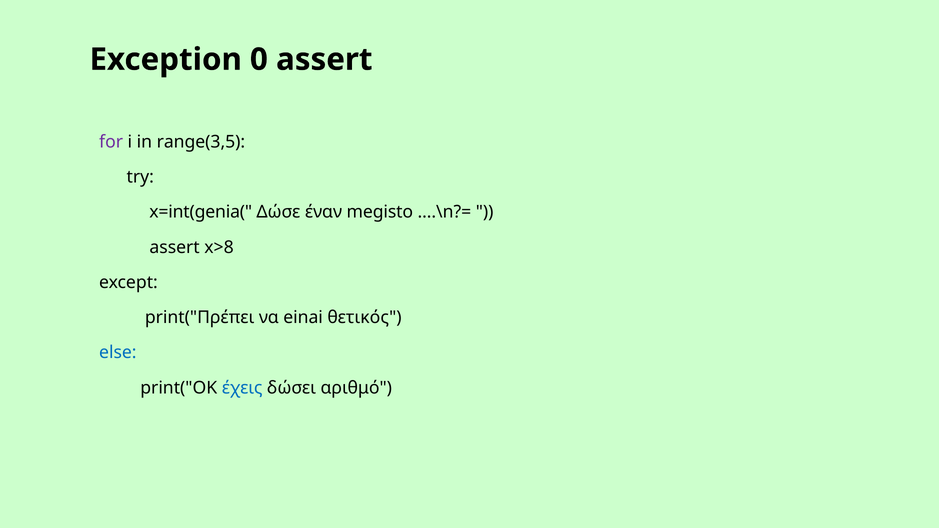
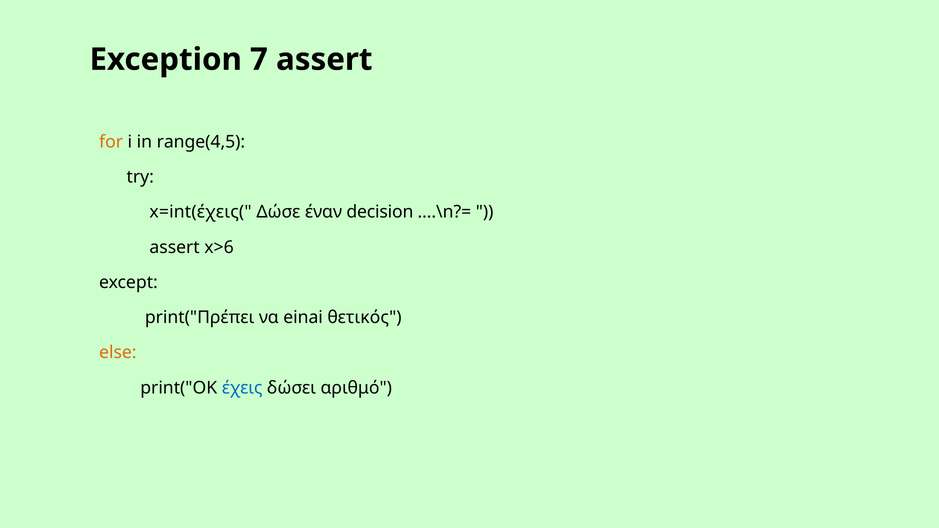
0: 0 -> 7
for colour: purple -> orange
range(3,5: range(3,5 -> range(4,5
x=int(genia(: x=int(genia( -> x=int(έχεις(
megisto: megisto -> decision
x>8: x>8 -> x>6
else colour: blue -> orange
